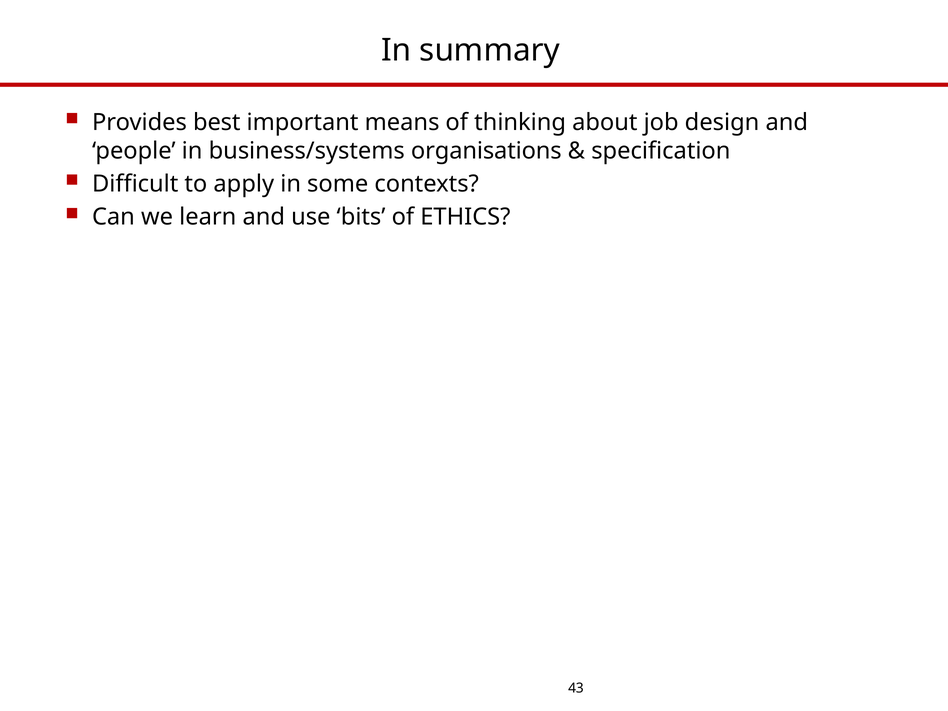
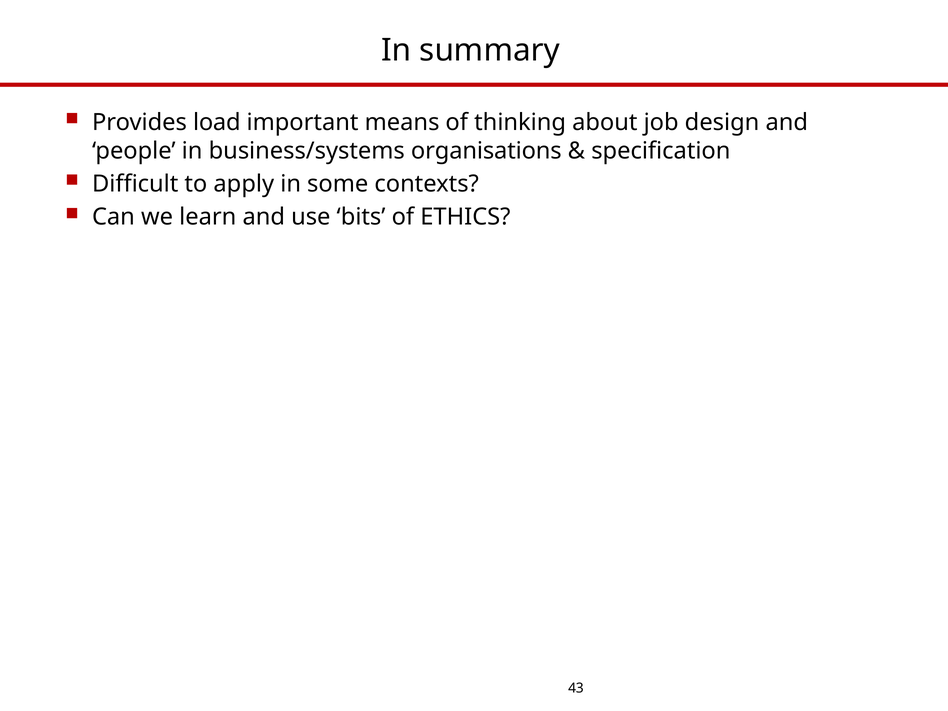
best: best -> load
